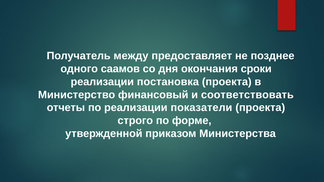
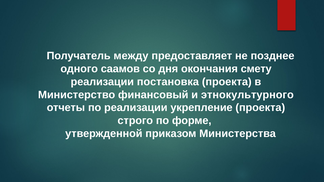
сроки: сроки -> смету
соответствовать: соответствовать -> этнокультурного
показатели: показатели -> укрепление
